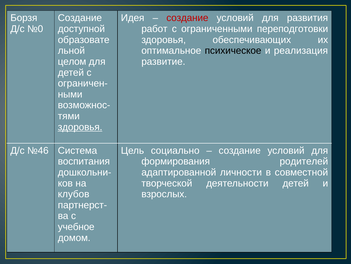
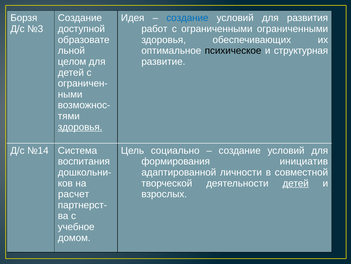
создание at (187, 18) colour: red -> blue
№0: №0 -> №3
ограниченными переподготовки: переподготовки -> ограниченными
реализация: реализация -> структурная
№46: №46 -> №14
родителей: родителей -> инициатив
детей at (296, 183) underline: none -> present
клубов: клубов -> расчет
